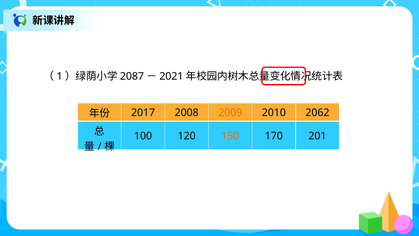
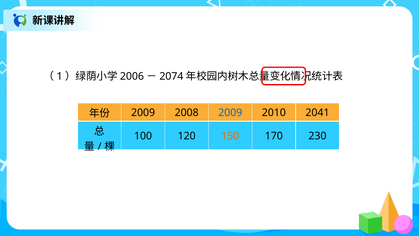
2087: 2087 -> 2006
2021: 2021 -> 2074
2017 at (143, 113): 2017 -> 2009
2009 at (230, 113) colour: orange -> blue
2062: 2062 -> 2041
201: 201 -> 230
